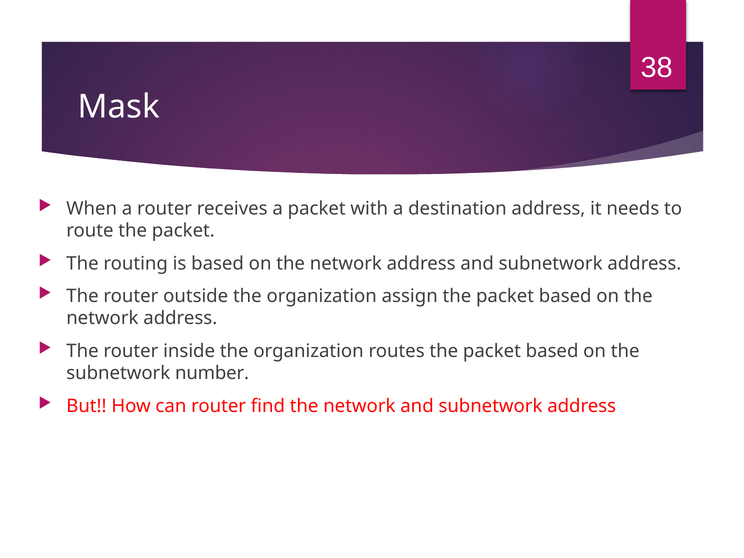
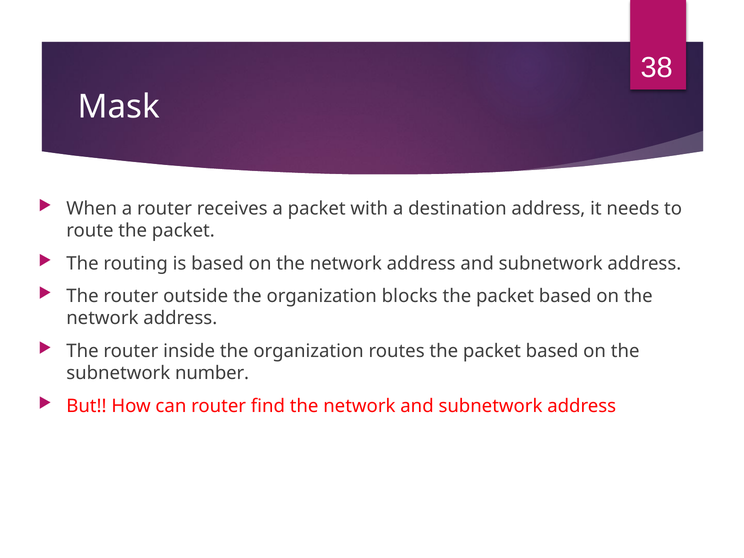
assign: assign -> blocks
